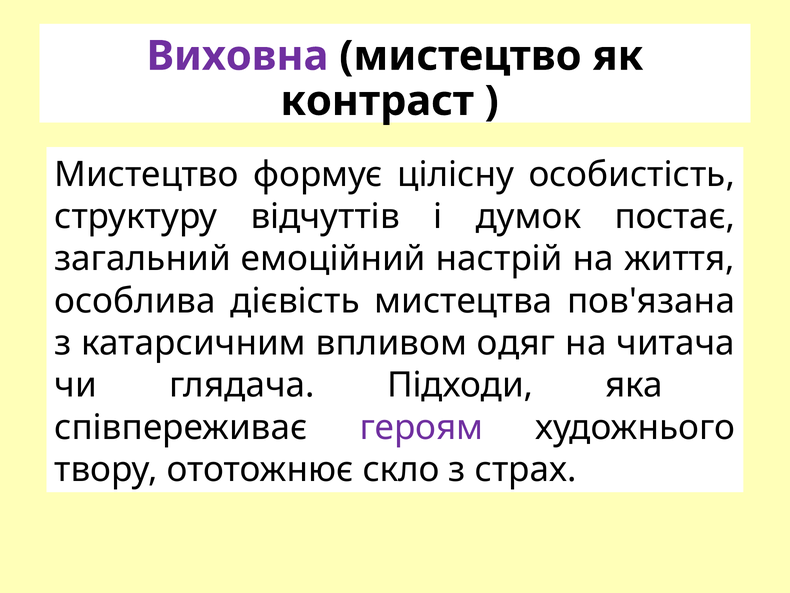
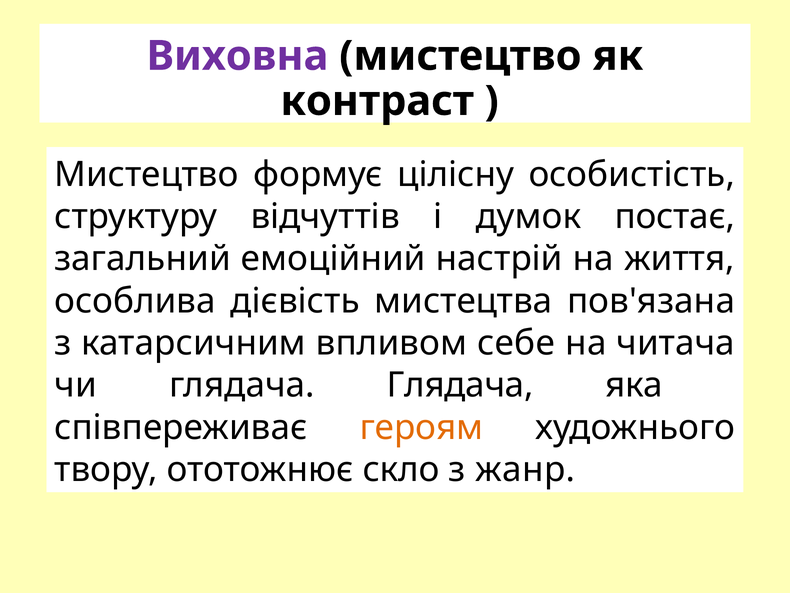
одяг: одяг -> себе
глядача Підходи: Підходи -> Глядача
героям colour: purple -> orange
страх: страх -> жанр
